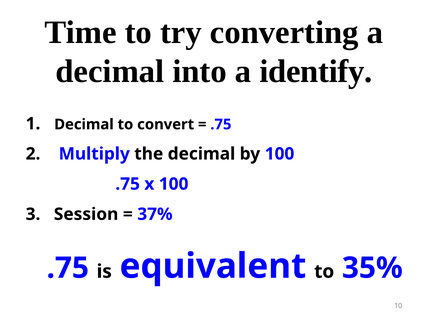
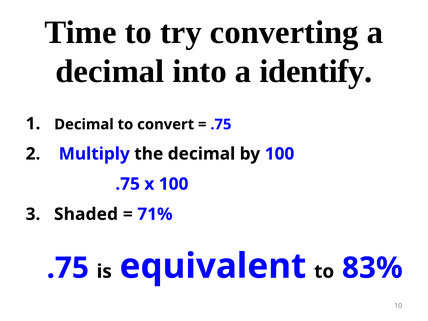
Session: Session -> Shaded
37%: 37% -> 71%
35%: 35% -> 83%
